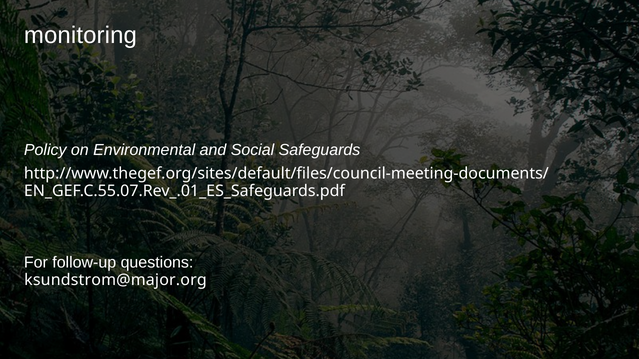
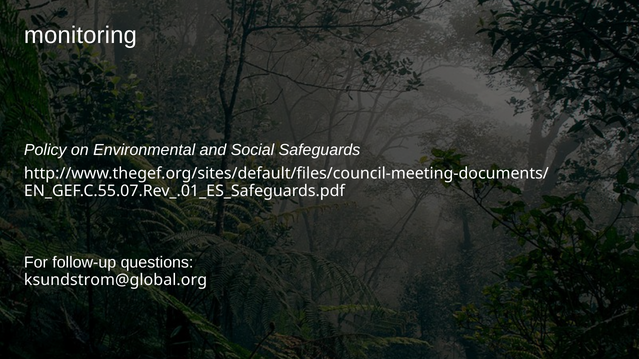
ksundstrom@major.org: ksundstrom@major.org -> ksundstrom@global.org
